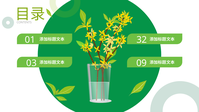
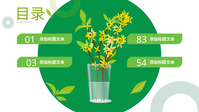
32: 32 -> 83
09: 09 -> 54
